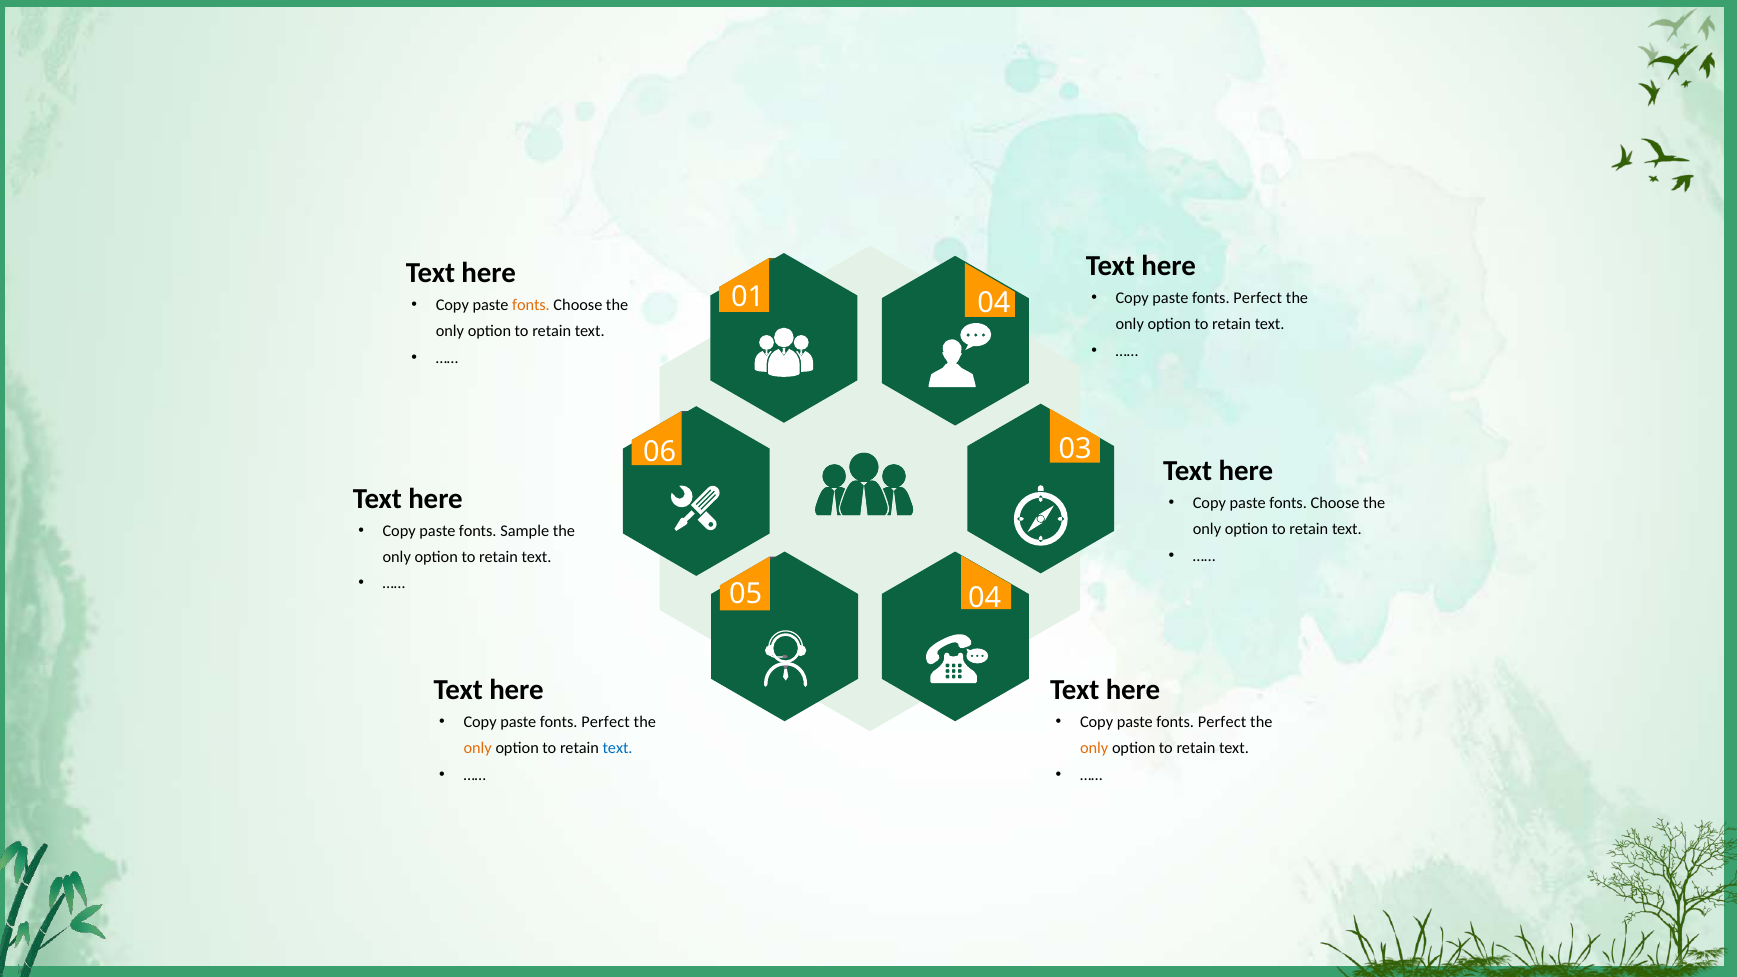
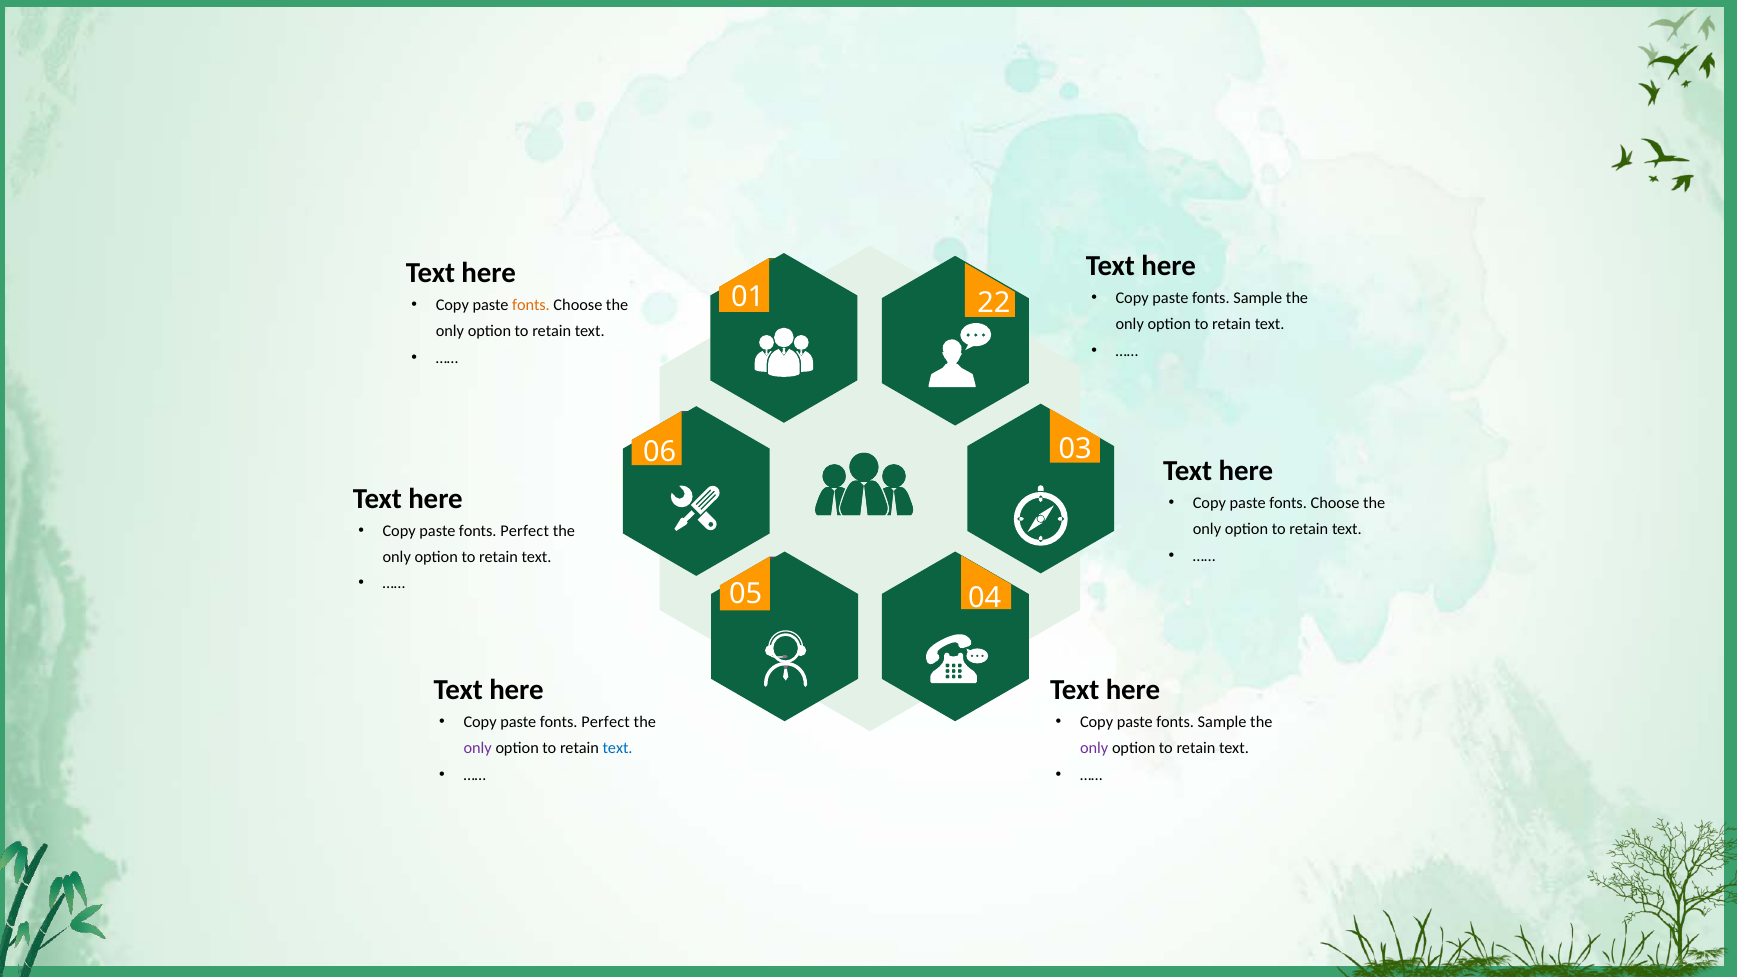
01 04: 04 -> 22
Perfect at (1258, 298): Perfect -> Sample
Sample at (525, 531): Sample -> Perfect
Perfect at (1222, 722): Perfect -> Sample
only at (478, 748) colour: orange -> purple
only at (1094, 748) colour: orange -> purple
